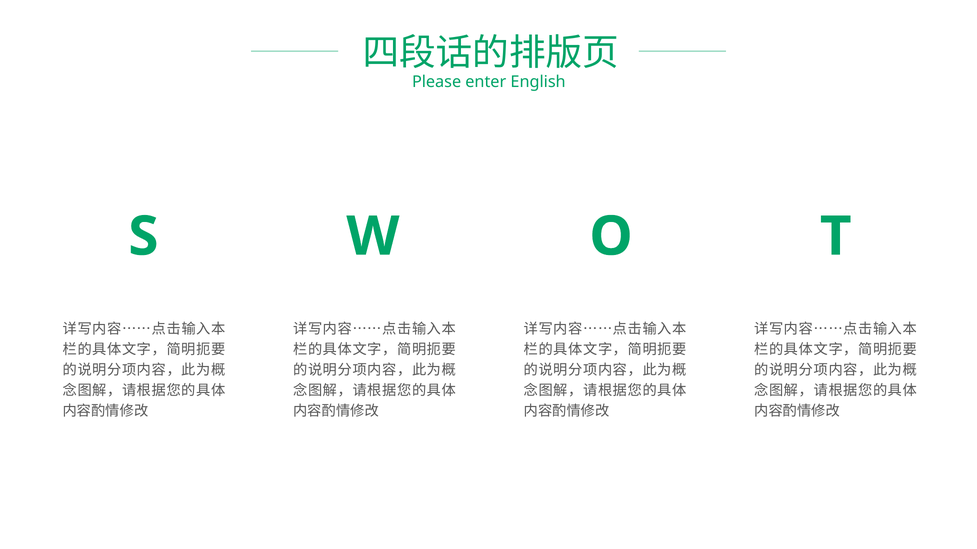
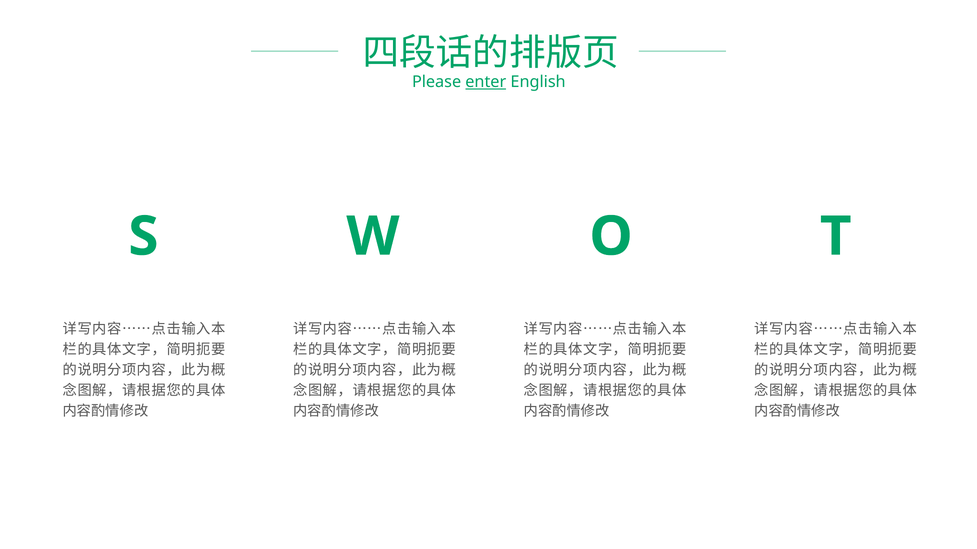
enter underline: none -> present
